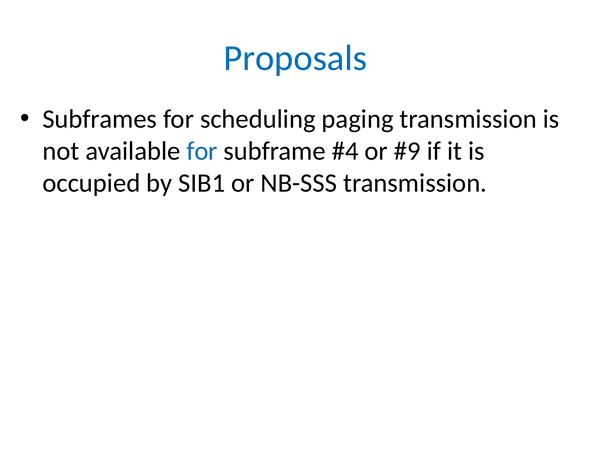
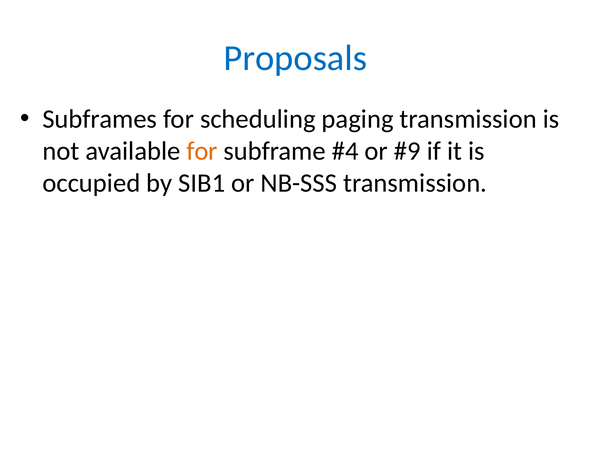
for at (202, 151) colour: blue -> orange
